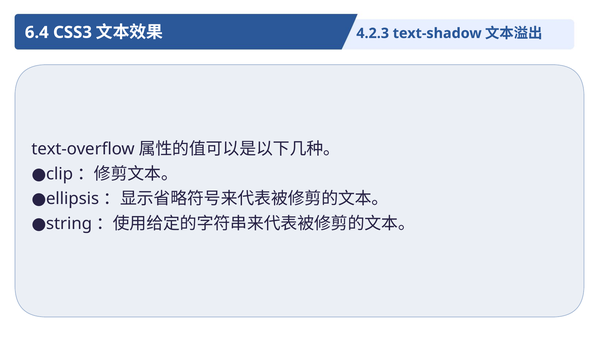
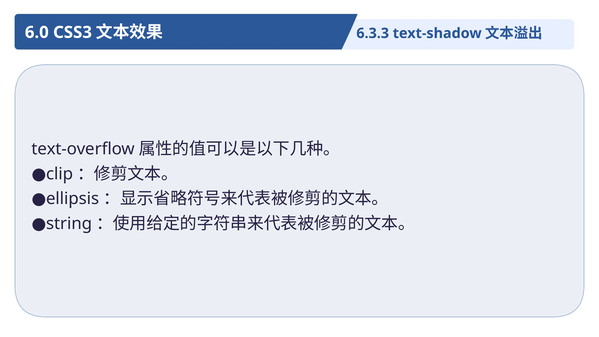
6.4: 6.4 -> 6.0
4.2.3: 4.2.3 -> 6.3.3
